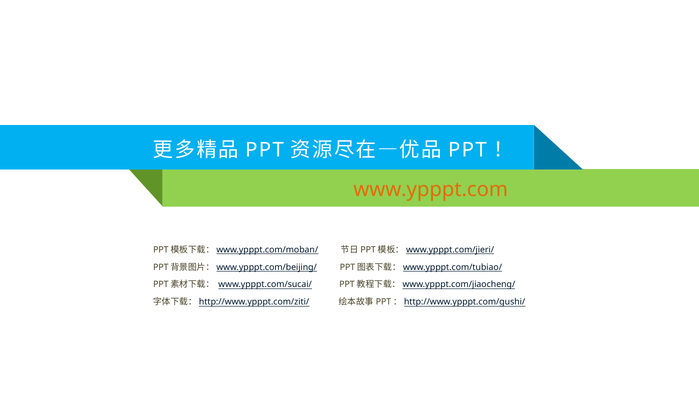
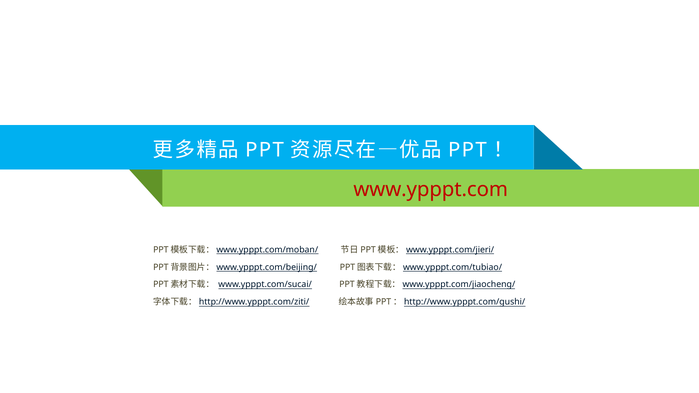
www.ypppt.com colour: orange -> red
